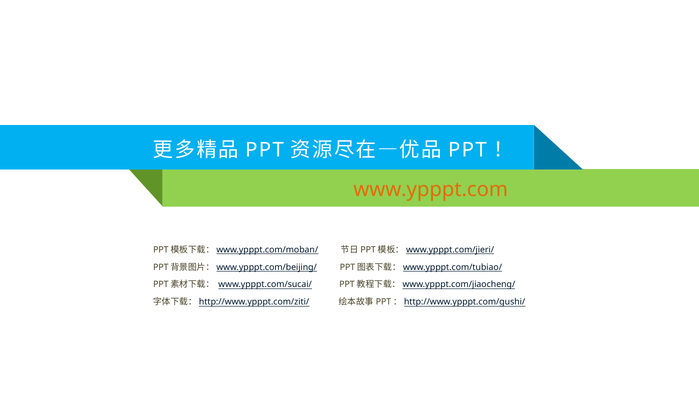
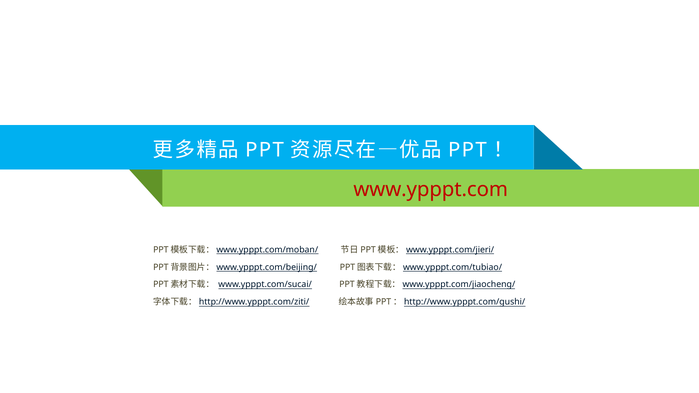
www.ypppt.com colour: orange -> red
